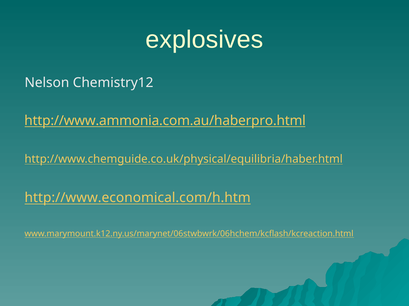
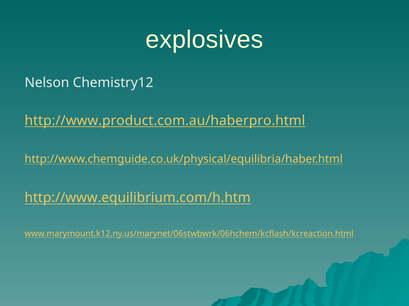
http://www.ammonia.com.au/haberpro.html: http://www.ammonia.com.au/haberpro.html -> http://www.product.com.au/haberpro.html
http://www.economical.com/h.htm: http://www.economical.com/h.htm -> http://www.equilibrium.com/h.htm
